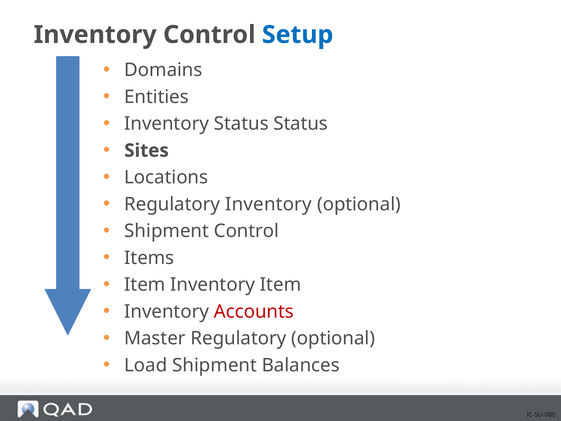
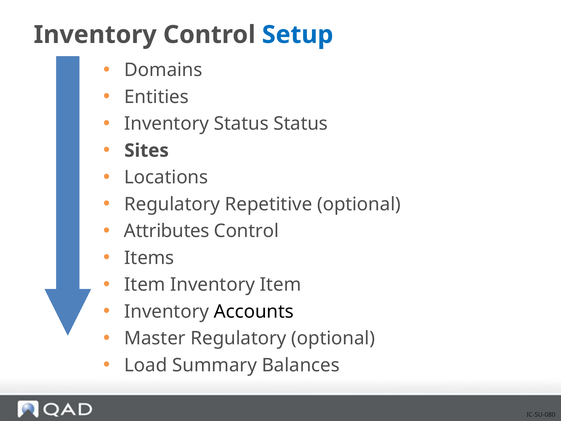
Regulatory Inventory: Inventory -> Repetitive
Shipment at (167, 231): Shipment -> Attributes
Accounts colour: red -> black
Load Shipment: Shipment -> Summary
